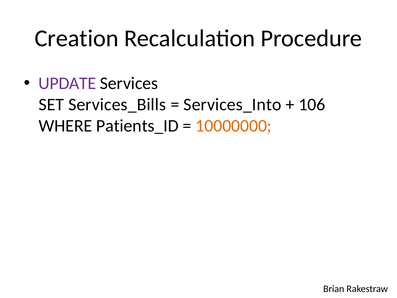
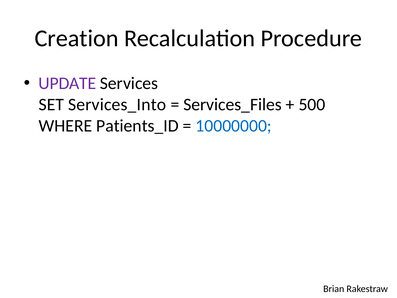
Services_Bills: Services_Bills -> Services_Into
Services_Into: Services_Into -> Services_Files
106: 106 -> 500
10000000 colour: orange -> blue
